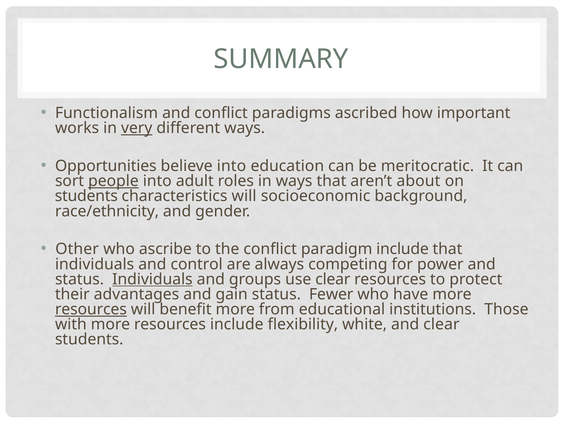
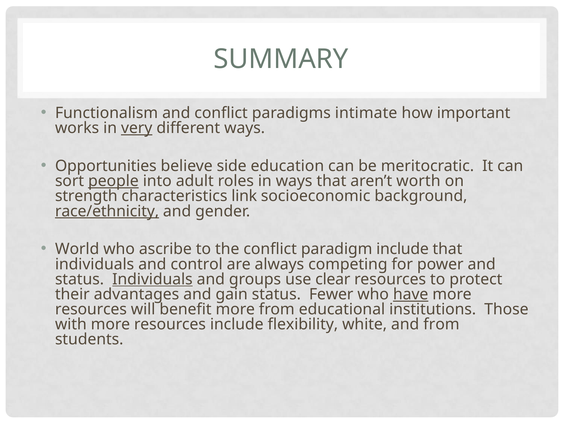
ascribed: ascribed -> intimate
believe into: into -> side
about: about -> worth
students at (86, 196): students -> strength
characteristics will: will -> link
race/ethnicity underline: none -> present
Other: Other -> World
have underline: none -> present
resources at (91, 309) underline: present -> none
and clear: clear -> from
